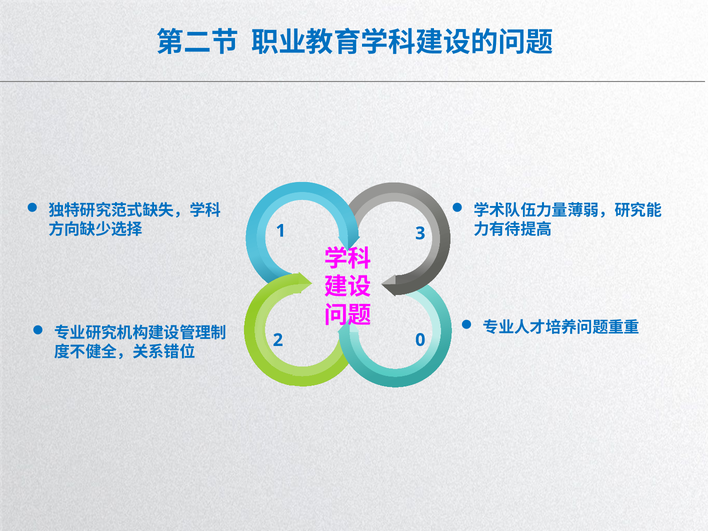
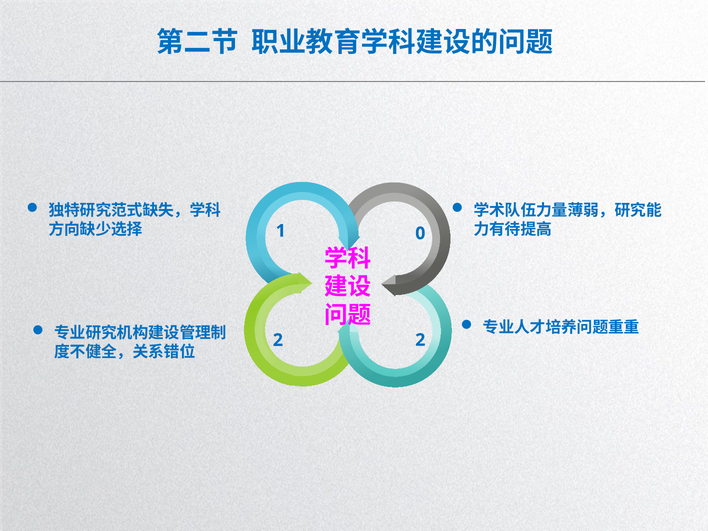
3: 3 -> 0
2 0: 0 -> 2
